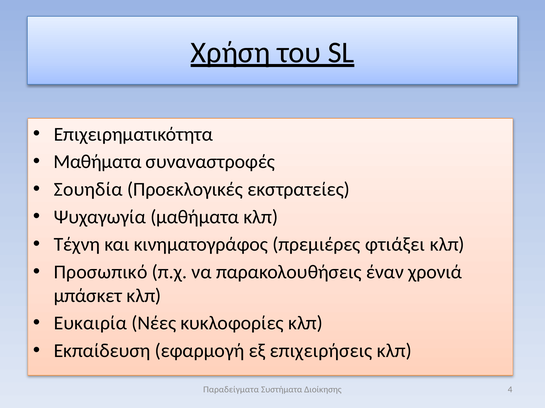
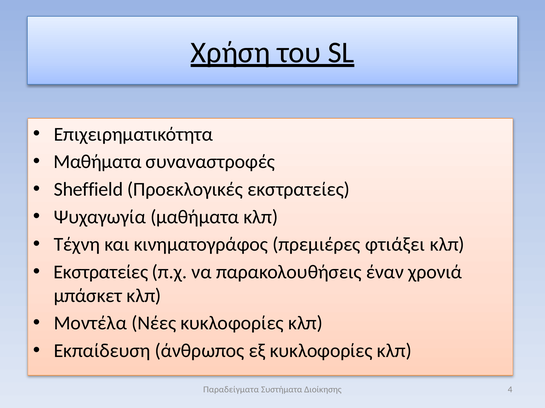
Σουηδία: Σουηδία -> Sheffield
Προσωπικό at (101, 272): Προσωπικό -> Εκστρατείες
Ευκαιρία: Ευκαιρία -> Μοντέλα
εφαρμογή: εφαρμογή -> άνθρωπος
εξ επιχειρήσεις: επιχειρήσεις -> κυκλοφορίες
